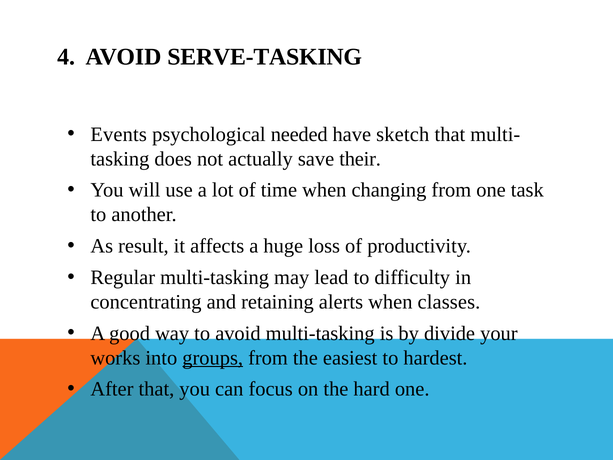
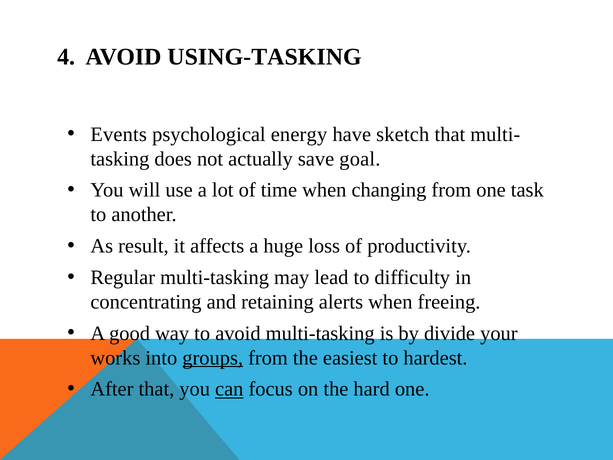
SERVE-TASKING: SERVE-TASKING -> USING-TASKING
needed: needed -> energy
their: their -> goal
classes: classes -> freeing
can underline: none -> present
